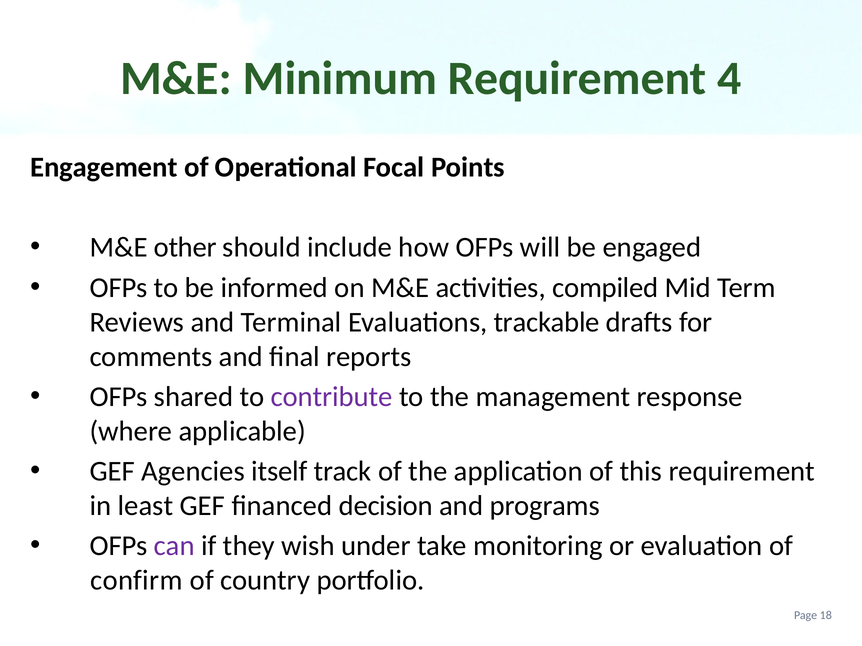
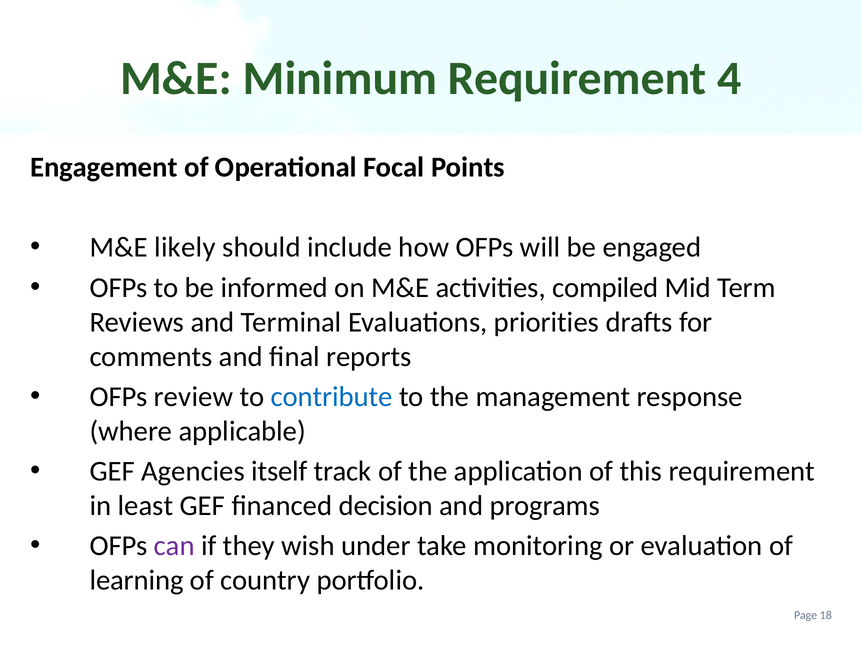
other: other -> likely
trackable: trackable -> priorities
shared: shared -> review
contribute colour: purple -> blue
confirm: confirm -> learning
